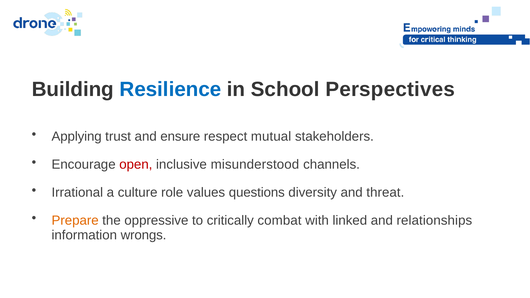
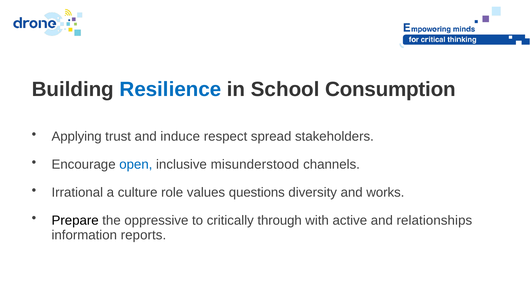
Perspectives: Perspectives -> Consumption
ensure: ensure -> induce
mutual: mutual -> spread
open colour: red -> blue
threat: threat -> works
Prepare colour: orange -> black
combat: combat -> through
linked: linked -> active
wrongs: wrongs -> reports
